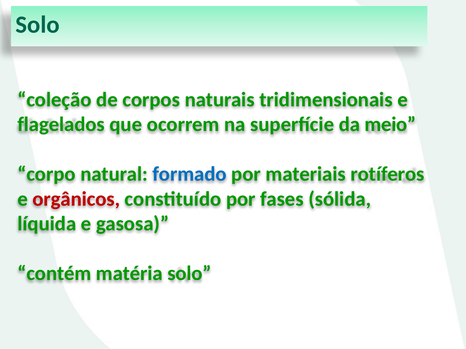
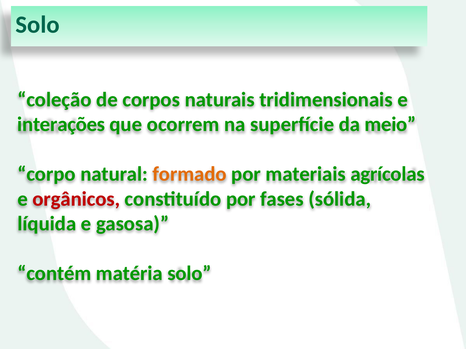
flagelados: flagelados -> interações
formado colour: blue -> orange
rotíferos: rotíferos -> agrícolas
